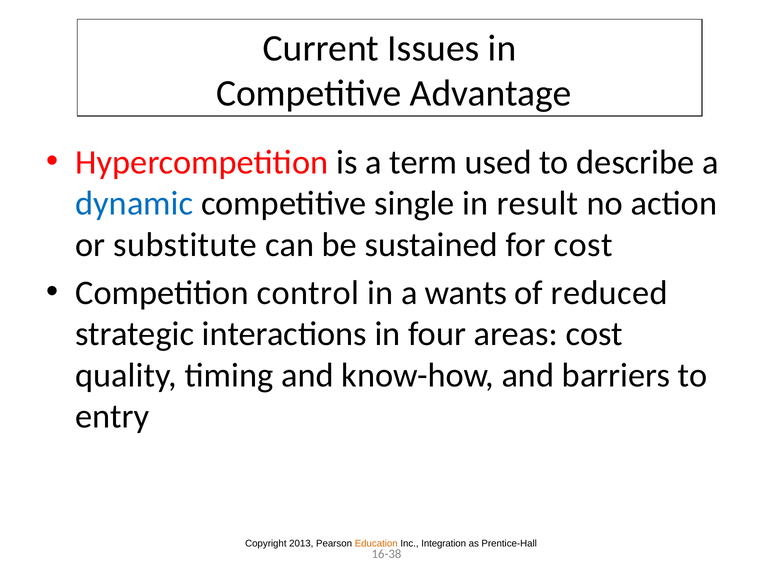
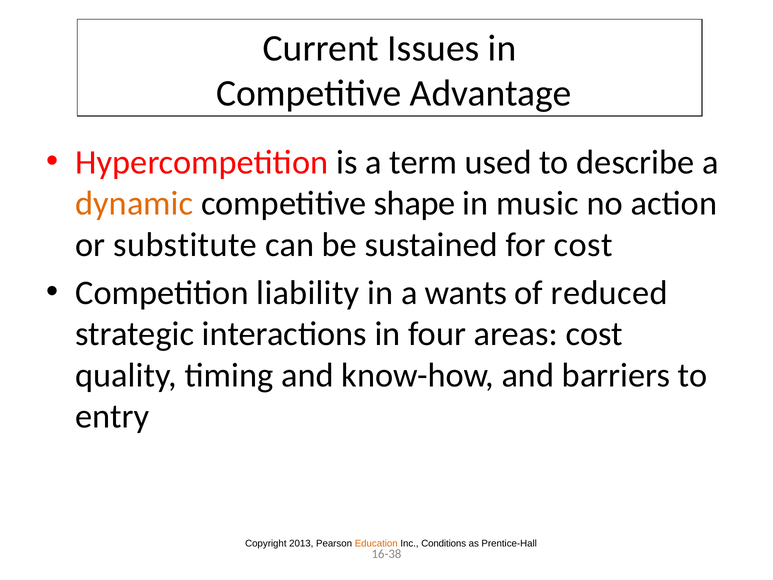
dynamic colour: blue -> orange
single: single -> shape
result: result -> music
control: control -> liability
Integration: Integration -> Conditions
